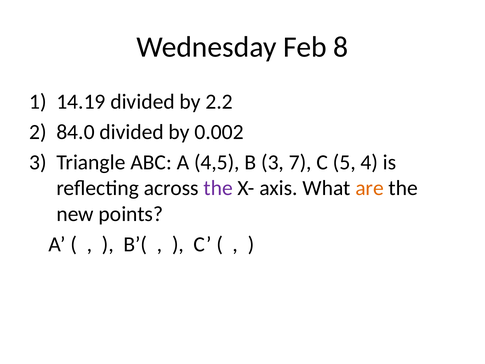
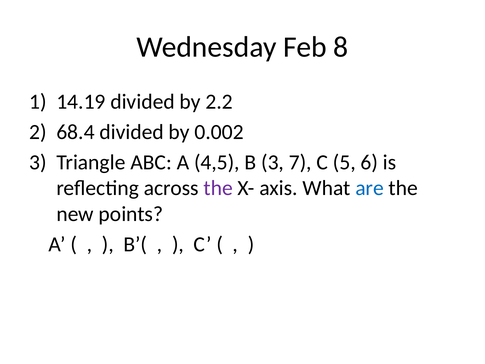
84.0: 84.0 -> 68.4
4: 4 -> 6
are colour: orange -> blue
